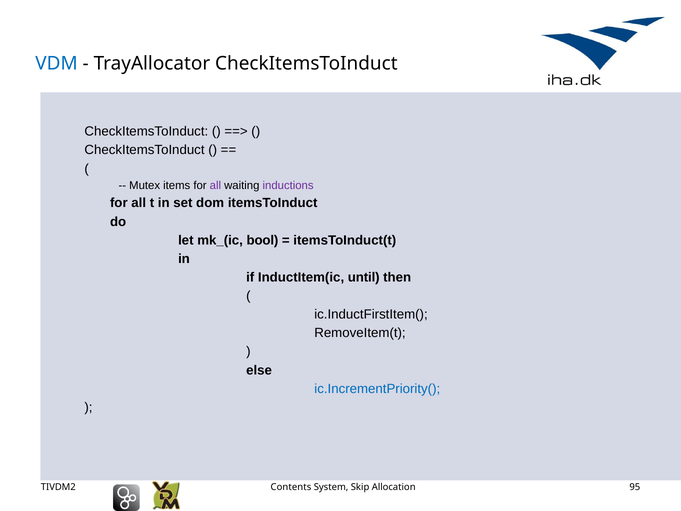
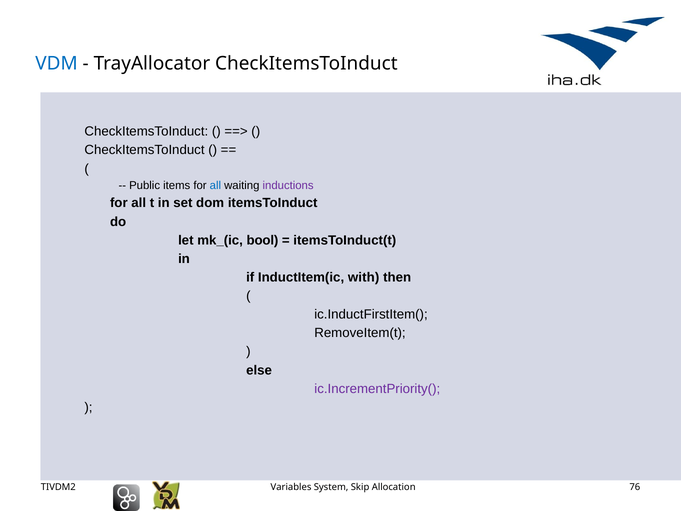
Mutex: Mutex -> Public
all at (215, 185) colour: purple -> blue
until: until -> with
ic.IncrementPriority( colour: blue -> purple
Contents: Contents -> Variables
95: 95 -> 76
